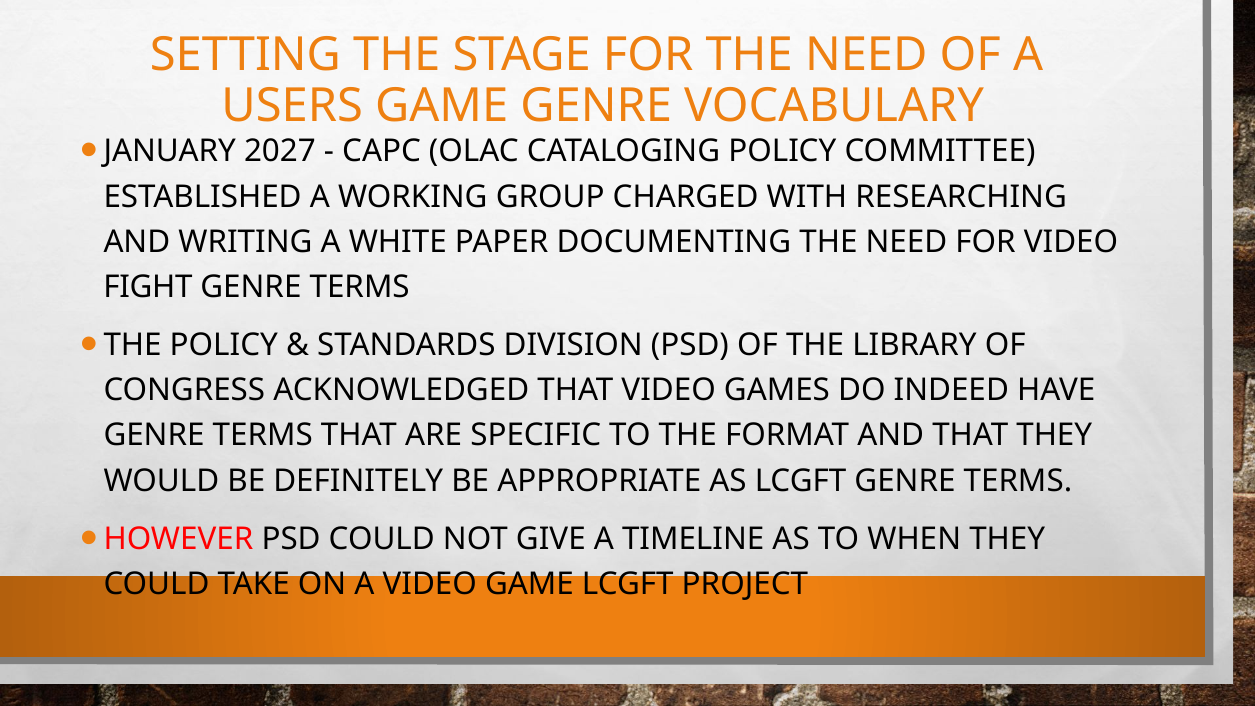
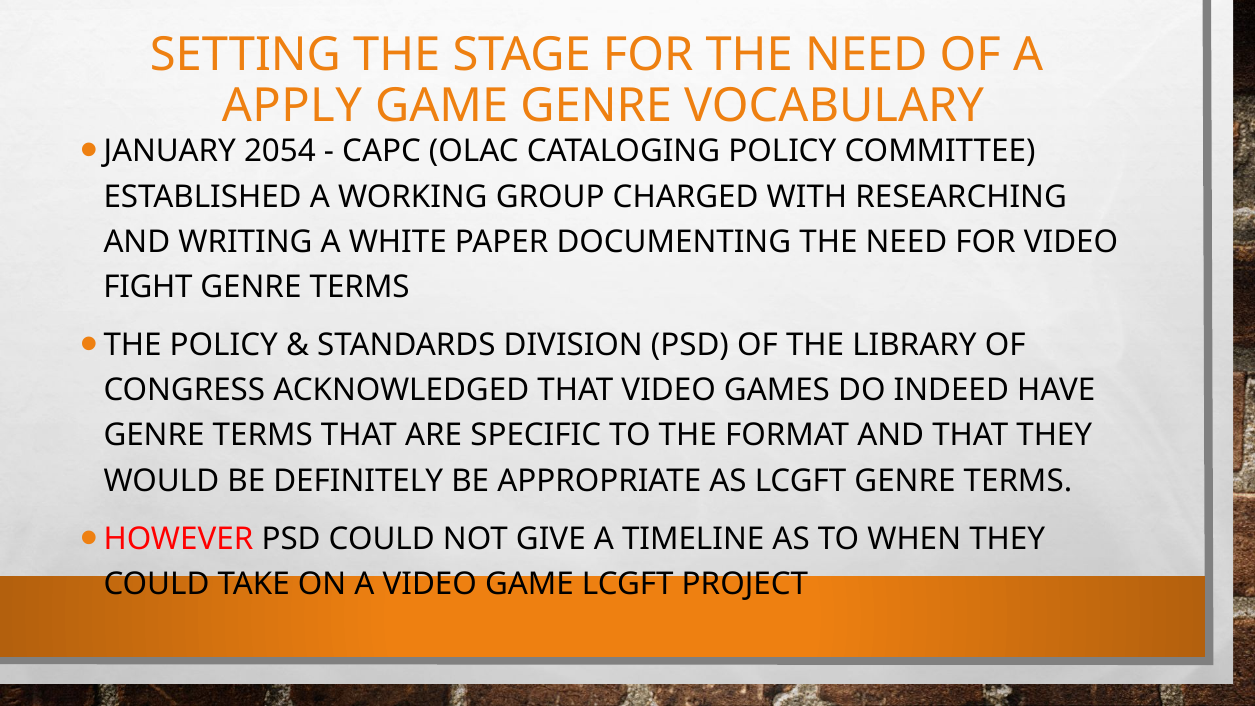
USERS: USERS -> APPLY
2027: 2027 -> 2054
